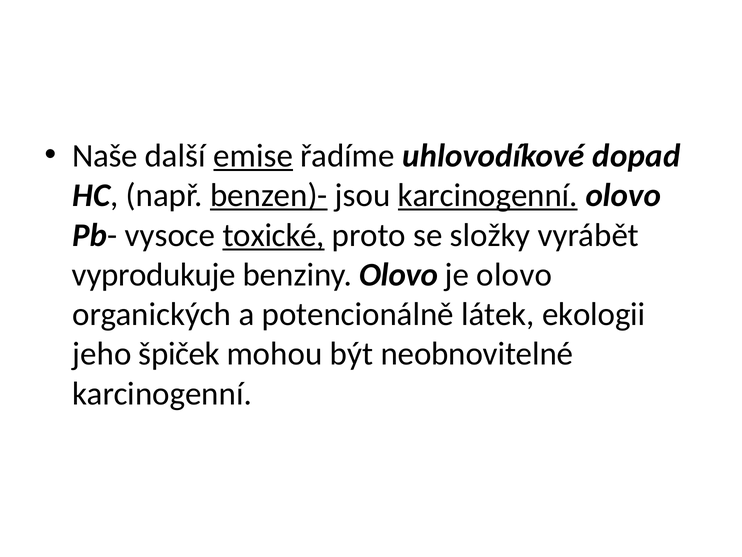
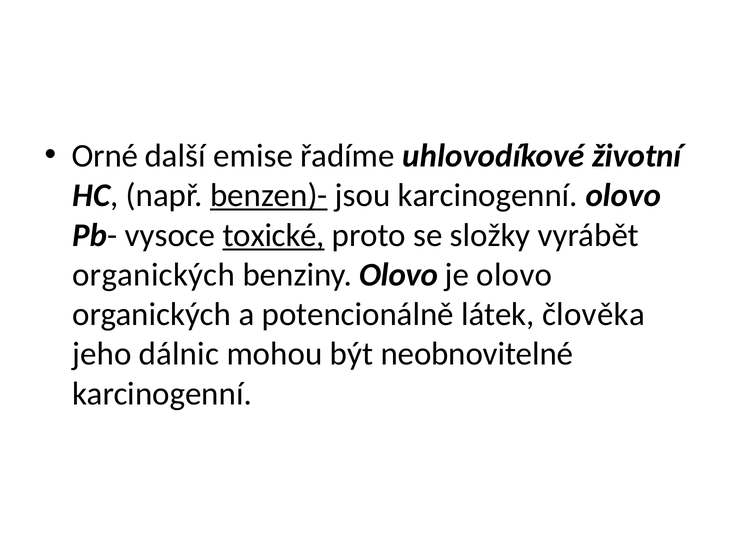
Naše: Naše -> Orné
emise underline: present -> none
dopad: dopad -> životní
karcinogenní at (488, 195) underline: present -> none
vyprodukuje at (154, 275): vyprodukuje -> organických
ekologii: ekologii -> člověka
špiček: špiček -> dálnic
